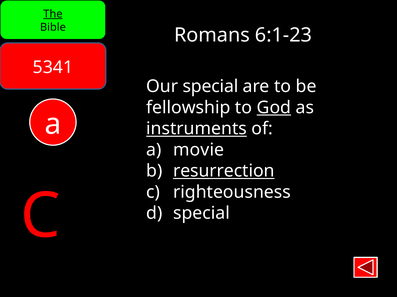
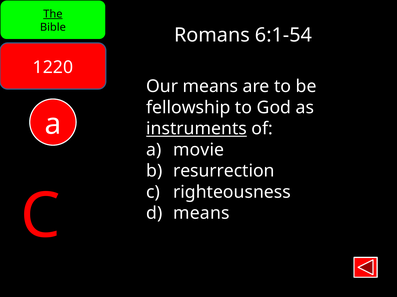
6:1-23: 6:1-23 -> 6:1-54
5341: 5341 -> 1220
Our special: special -> means
God underline: present -> none
resurrection underline: present -> none
special at (201, 214): special -> means
